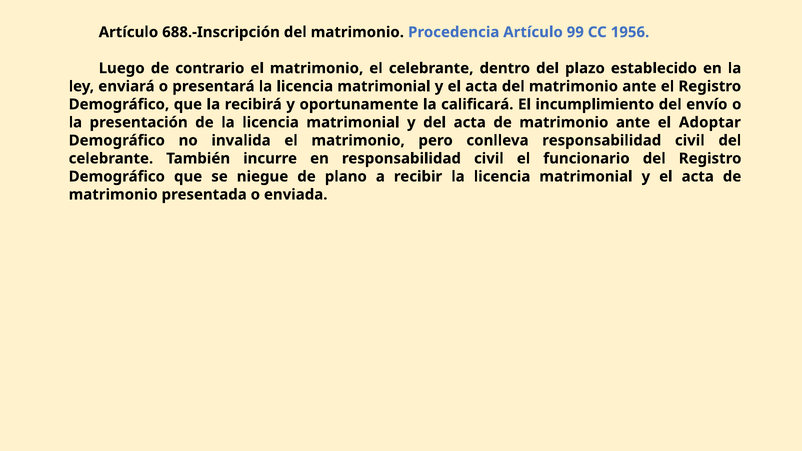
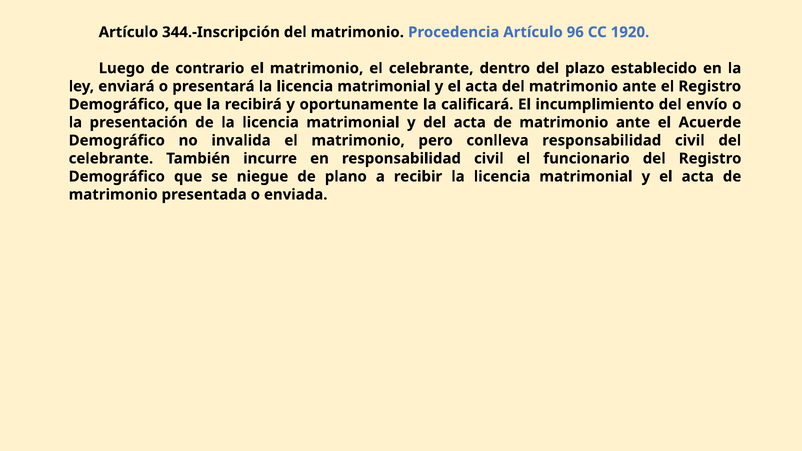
688.-Inscripción: 688.-Inscripción -> 344.-Inscripción
99: 99 -> 96
1956: 1956 -> 1920
Adoptar: Adoptar -> Acuerde
